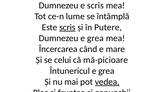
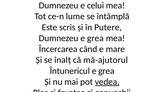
e scris: scris -> celui
scris at (67, 27) underline: present -> none
se celui: celui -> înalț
mă-picioare: mă-picioare -> mă-ajutorul
